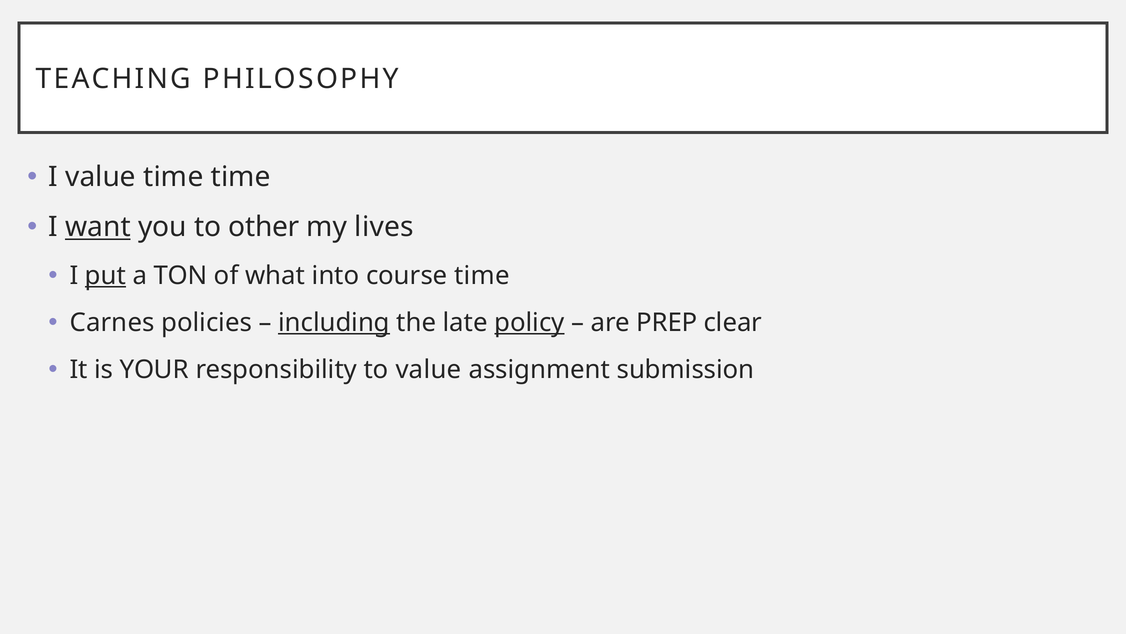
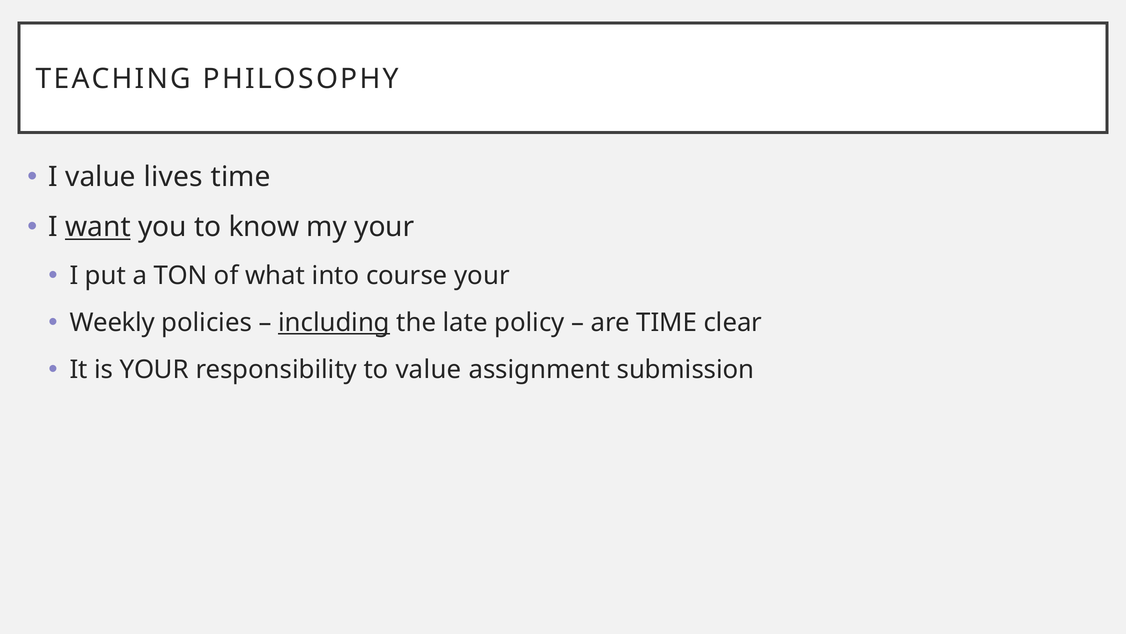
value time: time -> lives
other: other -> know
my lives: lives -> your
put underline: present -> none
course time: time -> your
Carnes: Carnes -> Weekly
policy underline: present -> none
are PREP: PREP -> TIME
